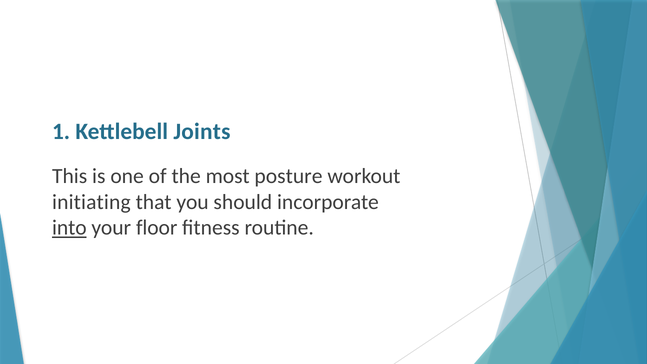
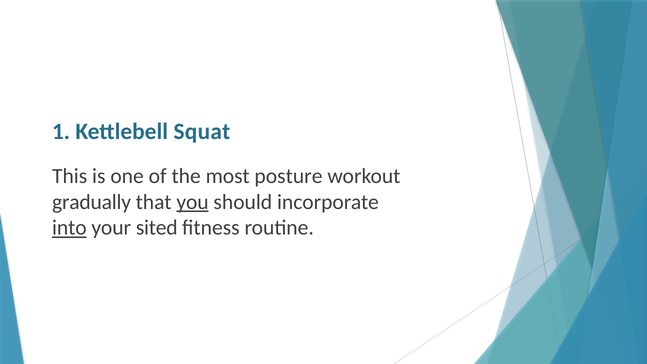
Joints: Joints -> Squat
initiating: initiating -> gradually
you underline: none -> present
floor: floor -> sited
